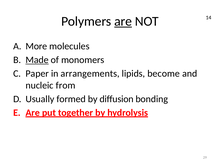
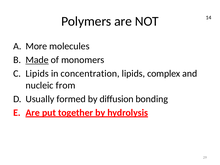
are at (123, 21) underline: present -> none
Paper at (37, 74): Paper -> Lipids
arrangements: arrangements -> concentration
become: become -> complex
